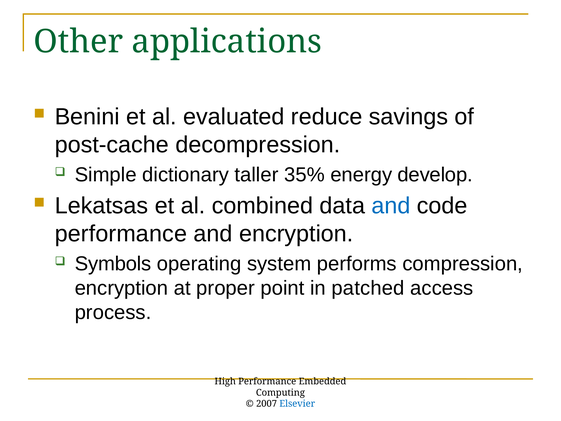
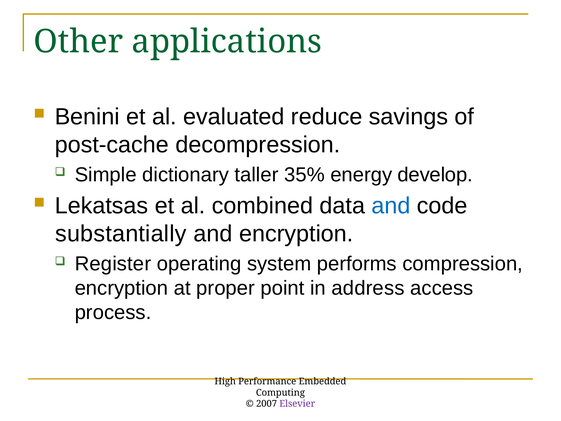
performance at (121, 234): performance -> substantially
Symbols: Symbols -> Register
patched: patched -> address
Elsevier colour: blue -> purple
